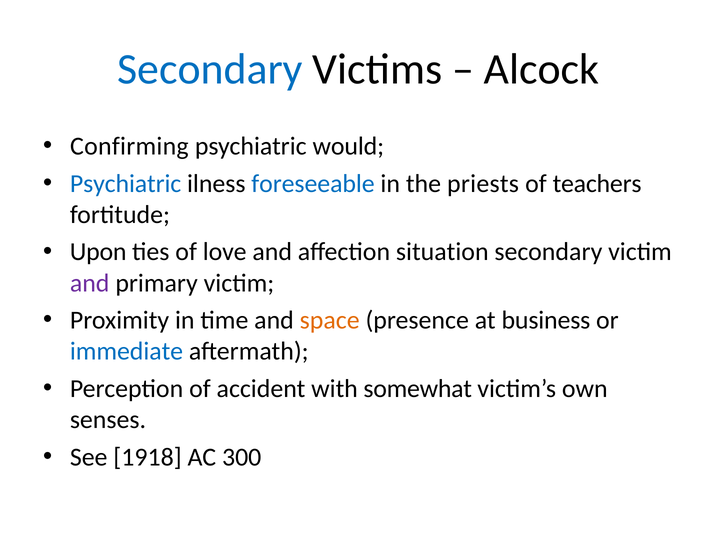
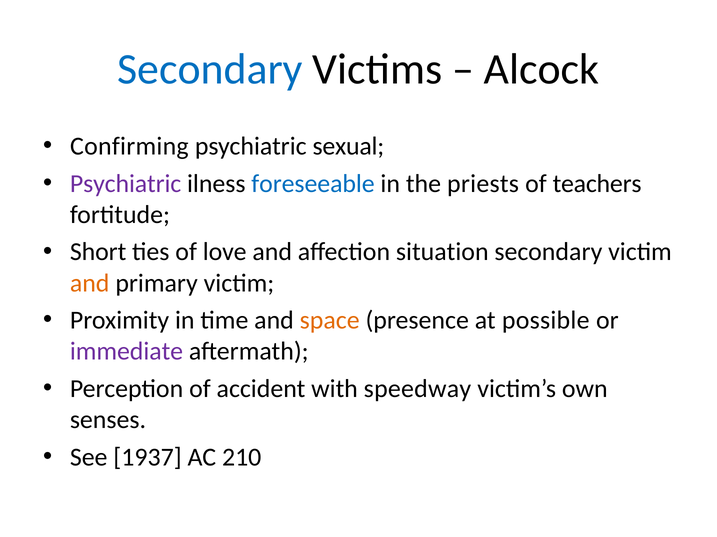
would: would -> sexual
Psychiatric at (126, 184) colour: blue -> purple
Upon: Upon -> Short
and at (90, 283) colour: purple -> orange
business: business -> possible
immediate colour: blue -> purple
somewhat: somewhat -> speedway
1918: 1918 -> 1937
300: 300 -> 210
